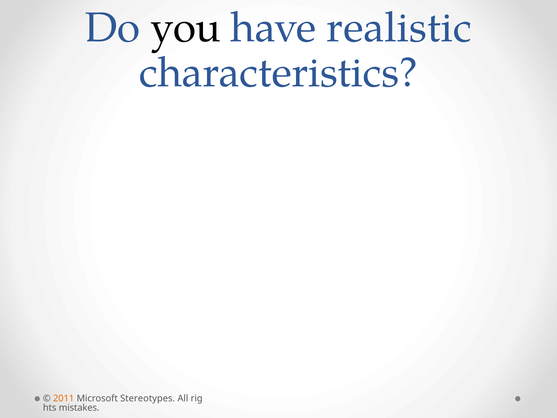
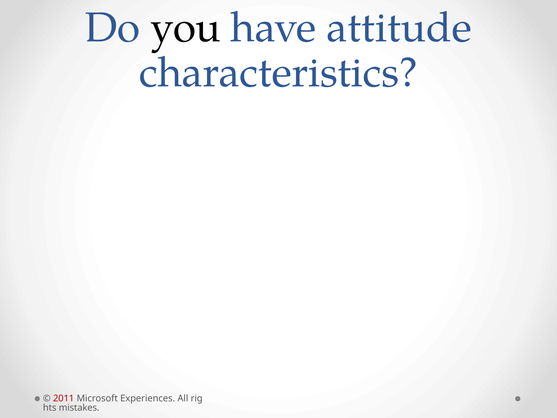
realistic: realistic -> attitude
2011 colour: orange -> red
Stereotypes: Stereotypes -> Experiences
